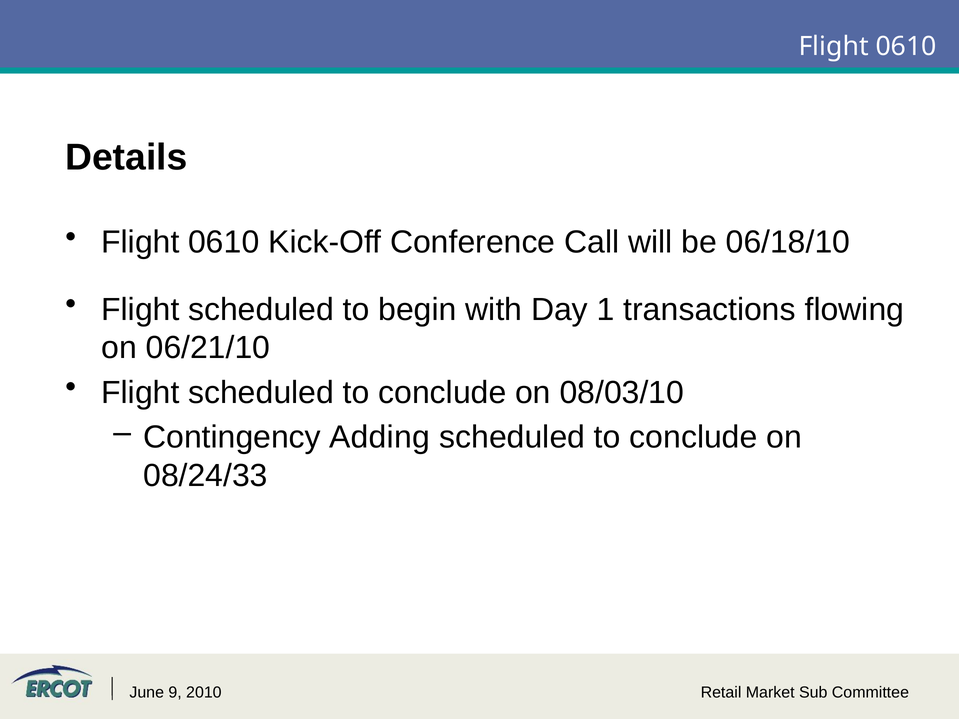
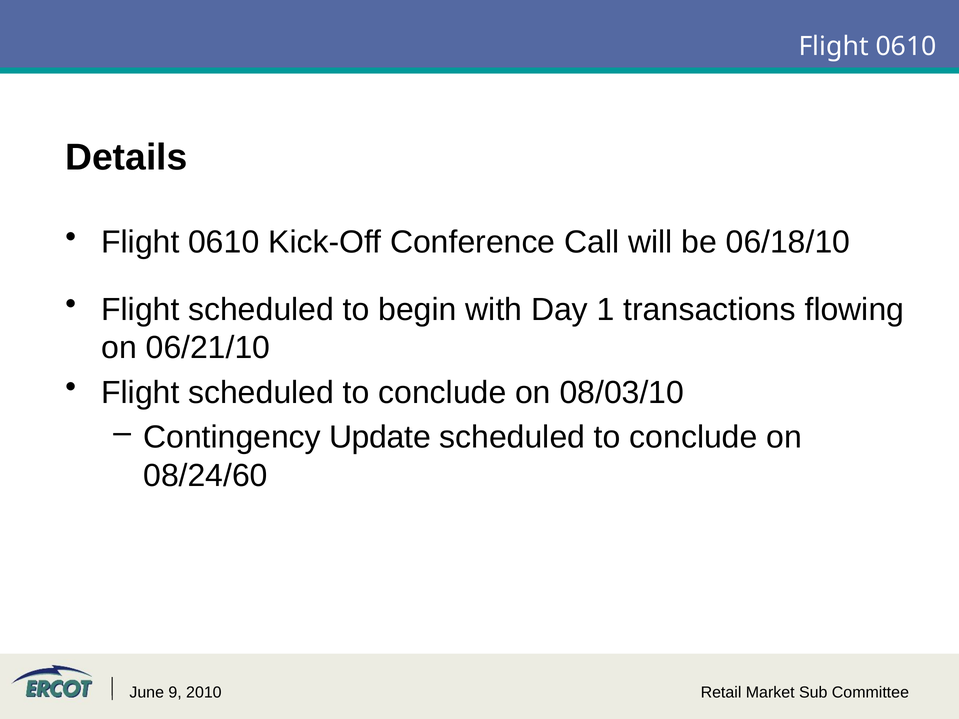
Adding: Adding -> Update
08/24/33: 08/24/33 -> 08/24/60
